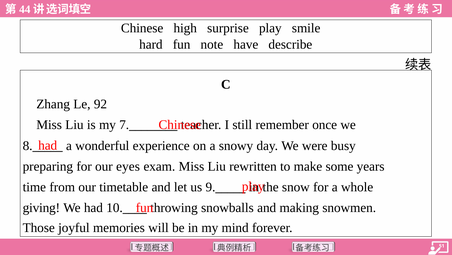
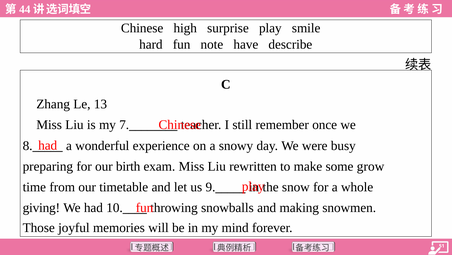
92: 92 -> 13
eyes: eyes -> birth
years: years -> grow
